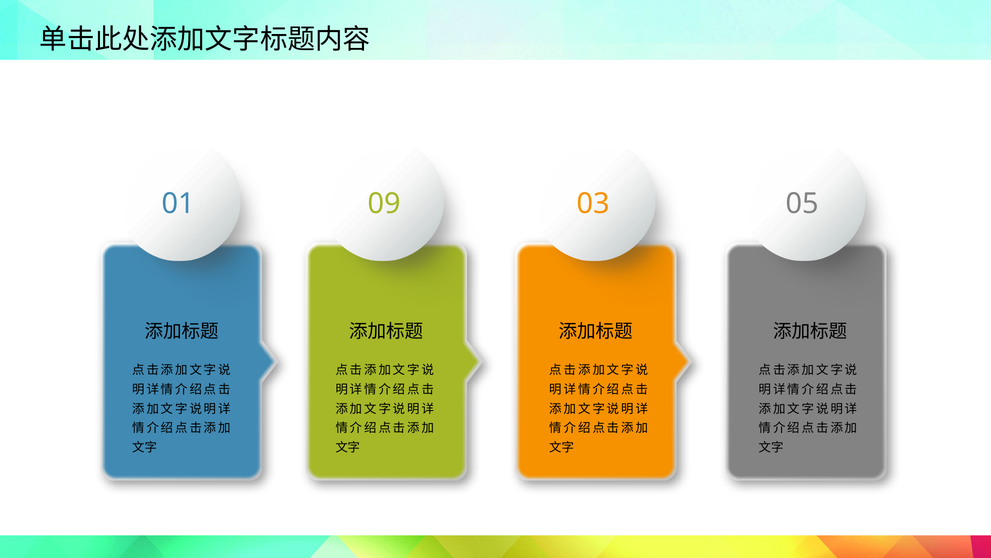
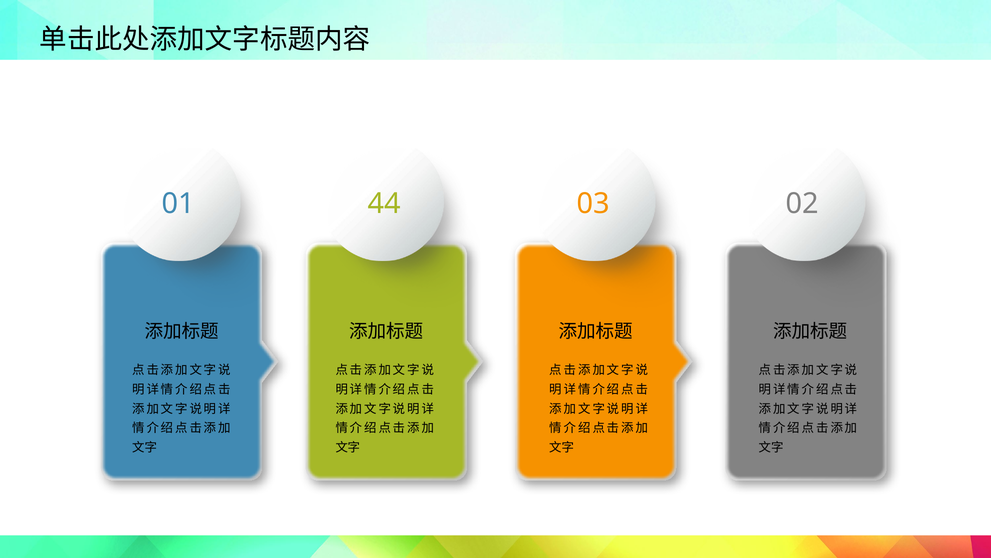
09: 09 -> 44
05: 05 -> 02
